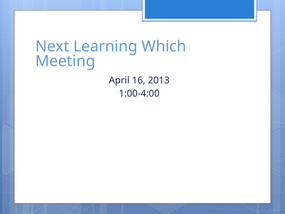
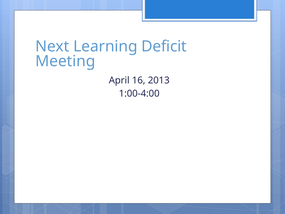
Which: Which -> Deficit
